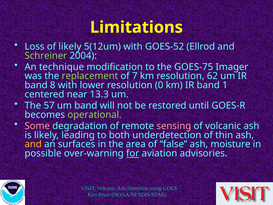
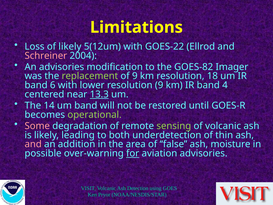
GOES-52: GOES-52 -> GOES-22
Schreiner colour: light green -> pink
An technique: technique -> advisories
GOES-75: GOES-75 -> GOES-82
of 7: 7 -> 9
62: 62 -> 18
8: 8 -> 6
resolution 0: 0 -> 9
1: 1 -> 4
13.3 underline: none -> present
57: 57 -> 14
sensing colour: pink -> light green
and at (33, 144) colour: yellow -> pink
surfaces: surfaces -> addition
